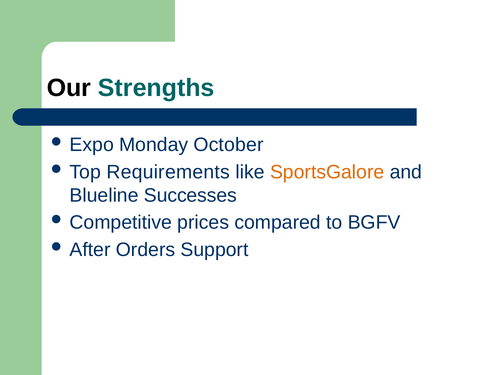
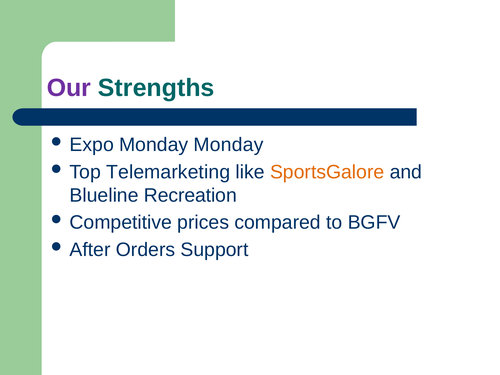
Our colour: black -> purple
Monday October: October -> Monday
Requirements: Requirements -> Telemarketing
Successes: Successes -> Recreation
